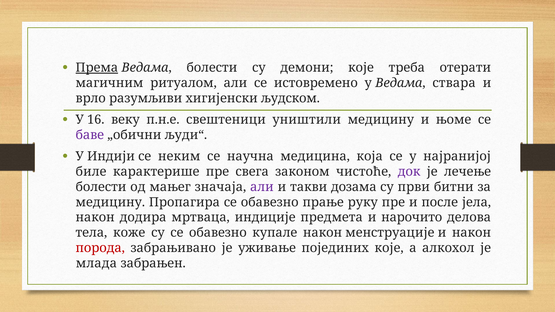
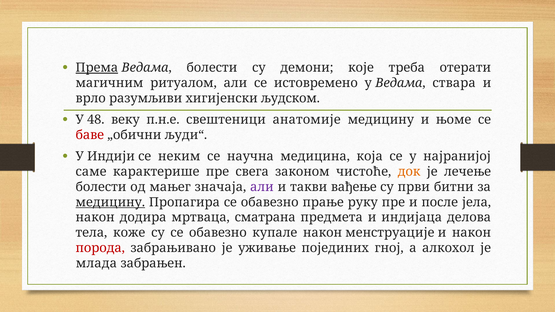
16: 16 -> 48
уништили: уништили -> анатомије
баве colour: purple -> red
биле: биле -> саме
док colour: purple -> orange
дозама: дозама -> вађење
медицину at (110, 202) underline: none -> present
индиције: индиције -> сматрана
нарочито: нарочито -> индијаца
појединих које: које -> гној
